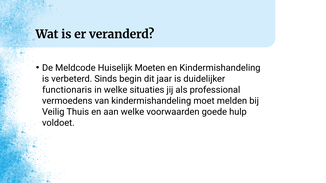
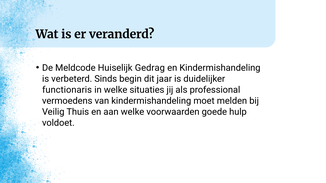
Moeten: Moeten -> Gedrag
